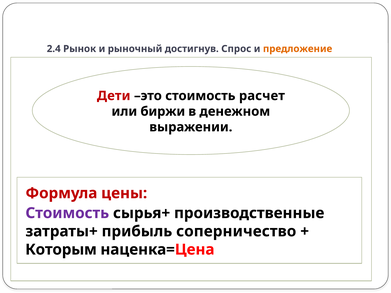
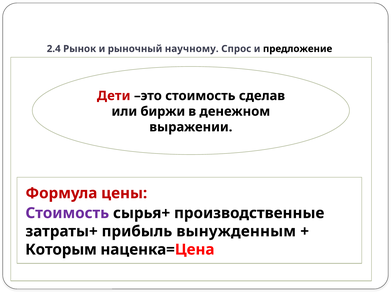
достигнув: достигнув -> научному
предложение colour: orange -> black
расчет: расчет -> сделав
соперничество: соперничество -> вынужденным
